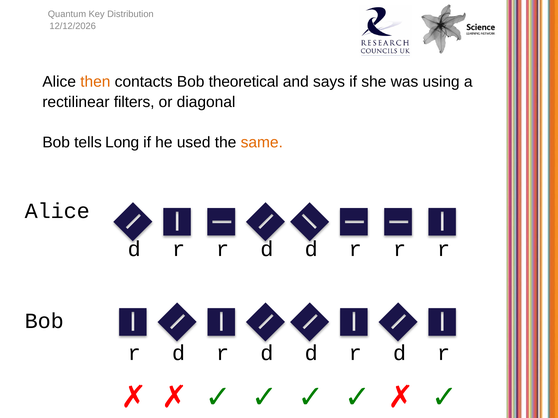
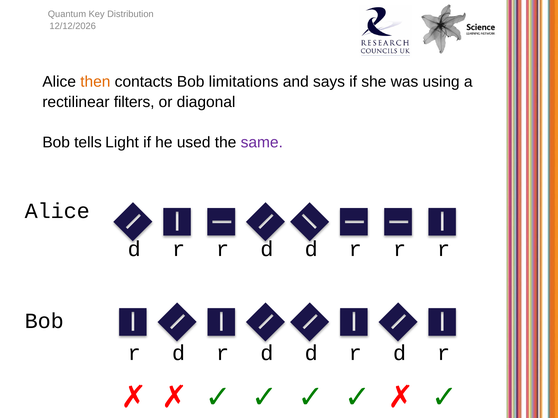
theoretical: theoretical -> limitations
Long: Long -> Light
same colour: orange -> purple
